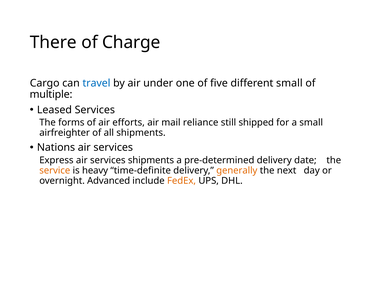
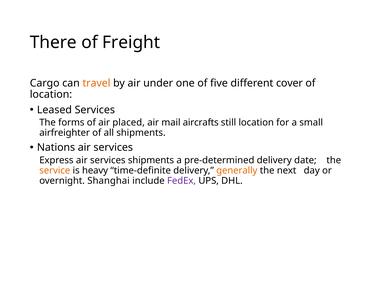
Charge: Charge -> Freight
travel colour: blue -> orange
different small: small -> cover
multiple at (51, 95): multiple -> location
efforts: efforts -> placed
reliance: reliance -> aircrafts
still shipped: shipped -> location
Advanced: Advanced -> Shanghai
FedEx colour: orange -> purple
